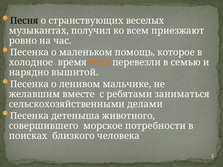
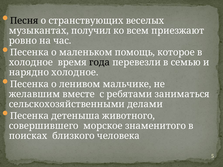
года colour: orange -> black
нарядно вышитой: вышитой -> холодное
потребности: потребности -> знаменитого
